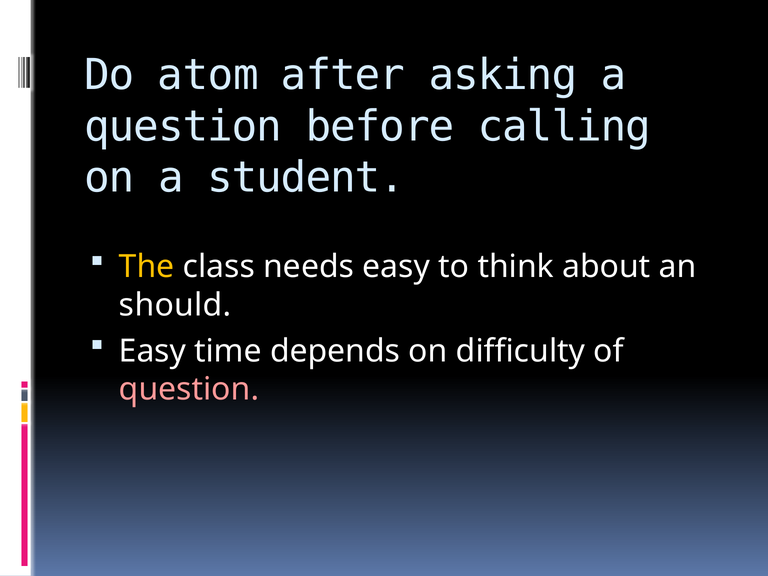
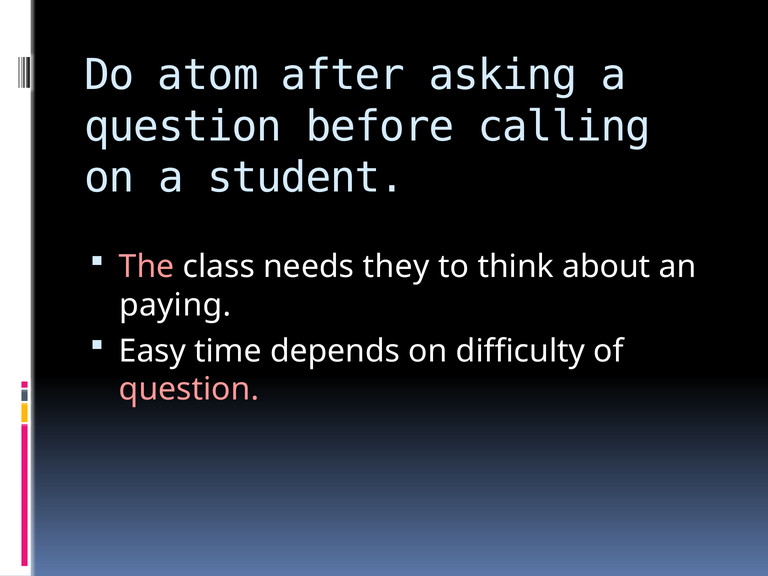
The colour: yellow -> pink
needs easy: easy -> they
should: should -> paying
